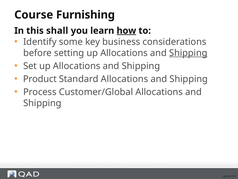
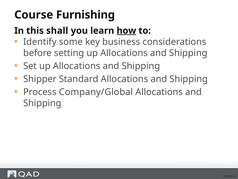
Shipping at (188, 53) underline: present -> none
Product: Product -> Shipper
Customer/Global: Customer/Global -> Company/Global
